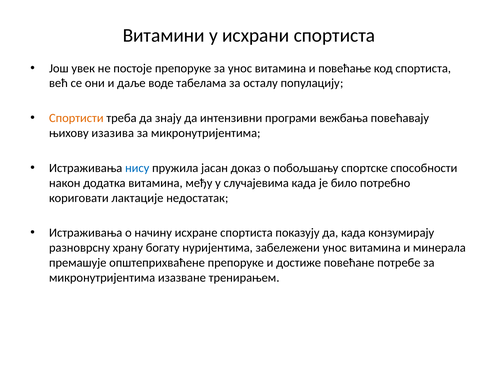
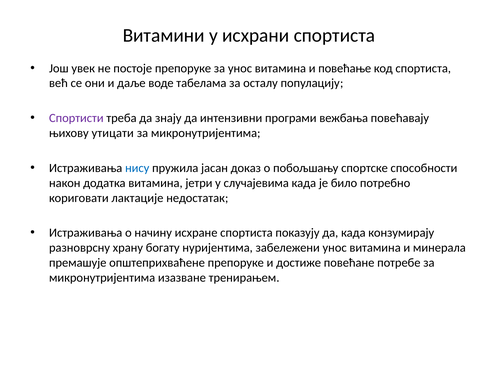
Спортисти colour: orange -> purple
изазива: изазива -> утицати
међу: међу -> јетри
